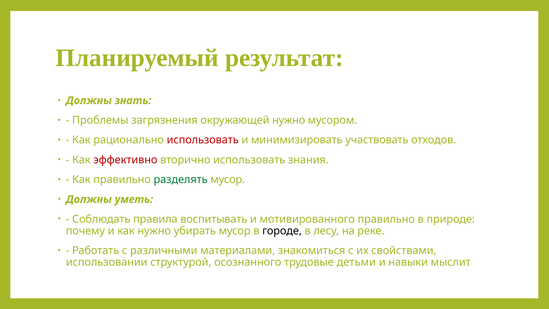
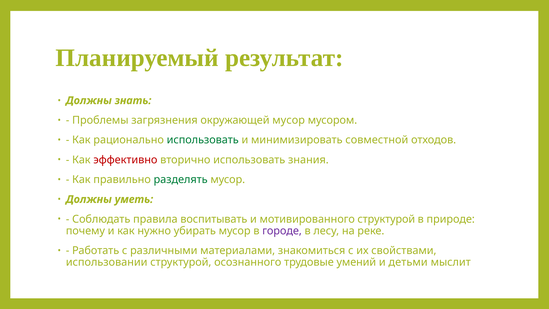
окружающей нужно: нужно -> мусор
использовать at (203, 140) colour: red -> green
участвовать: участвовать -> совместной
мотивированного правильно: правильно -> структурой
городе colour: black -> purple
детьми: детьми -> умений
навыки: навыки -> детьми
